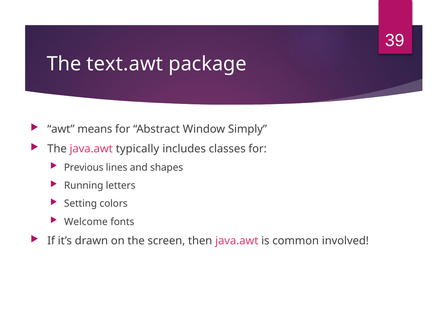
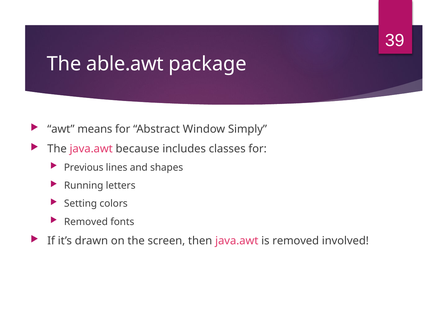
text.awt: text.awt -> able.awt
typically: typically -> because
Welcome at (86, 222): Welcome -> Removed
is common: common -> removed
